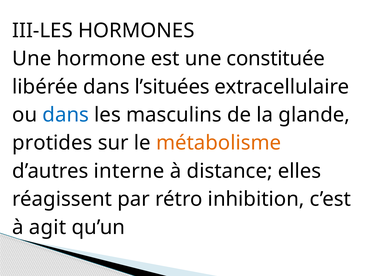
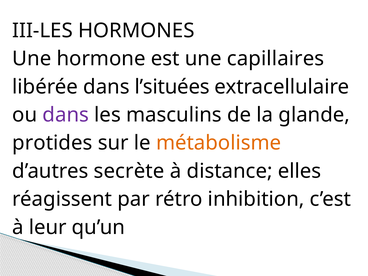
constituée: constituée -> capillaires
dans at (66, 115) colour: blue -> purple
interne: interne -> secrète
agit: agit -> leur
